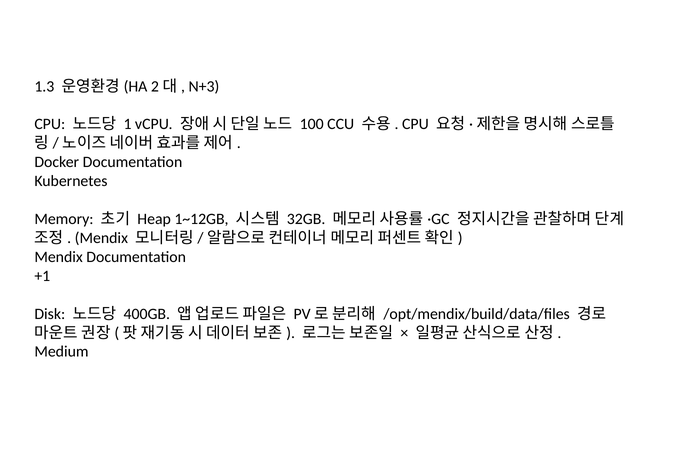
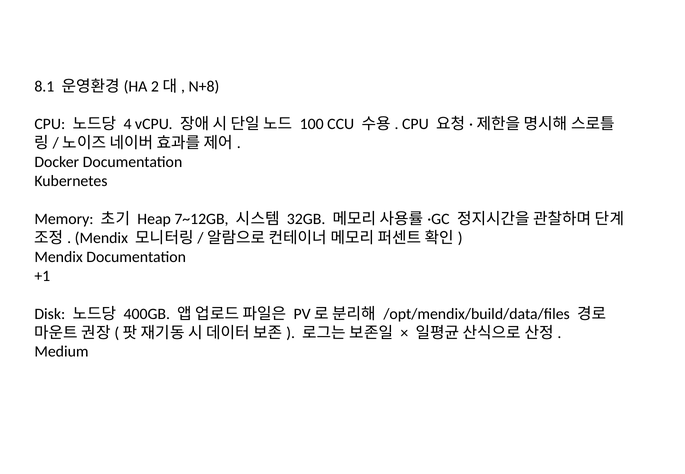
1.3: 1.3 -> 8.1
N+3: N+3 -> N+8
1: 1 -> 4
1~12GB: 1~12GB -> 7~12GB
